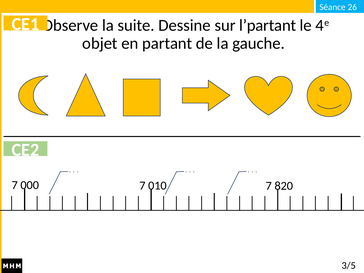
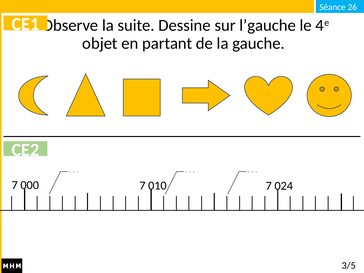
l’partant: l’partant -> l’gauche
820: 820 -> 024
